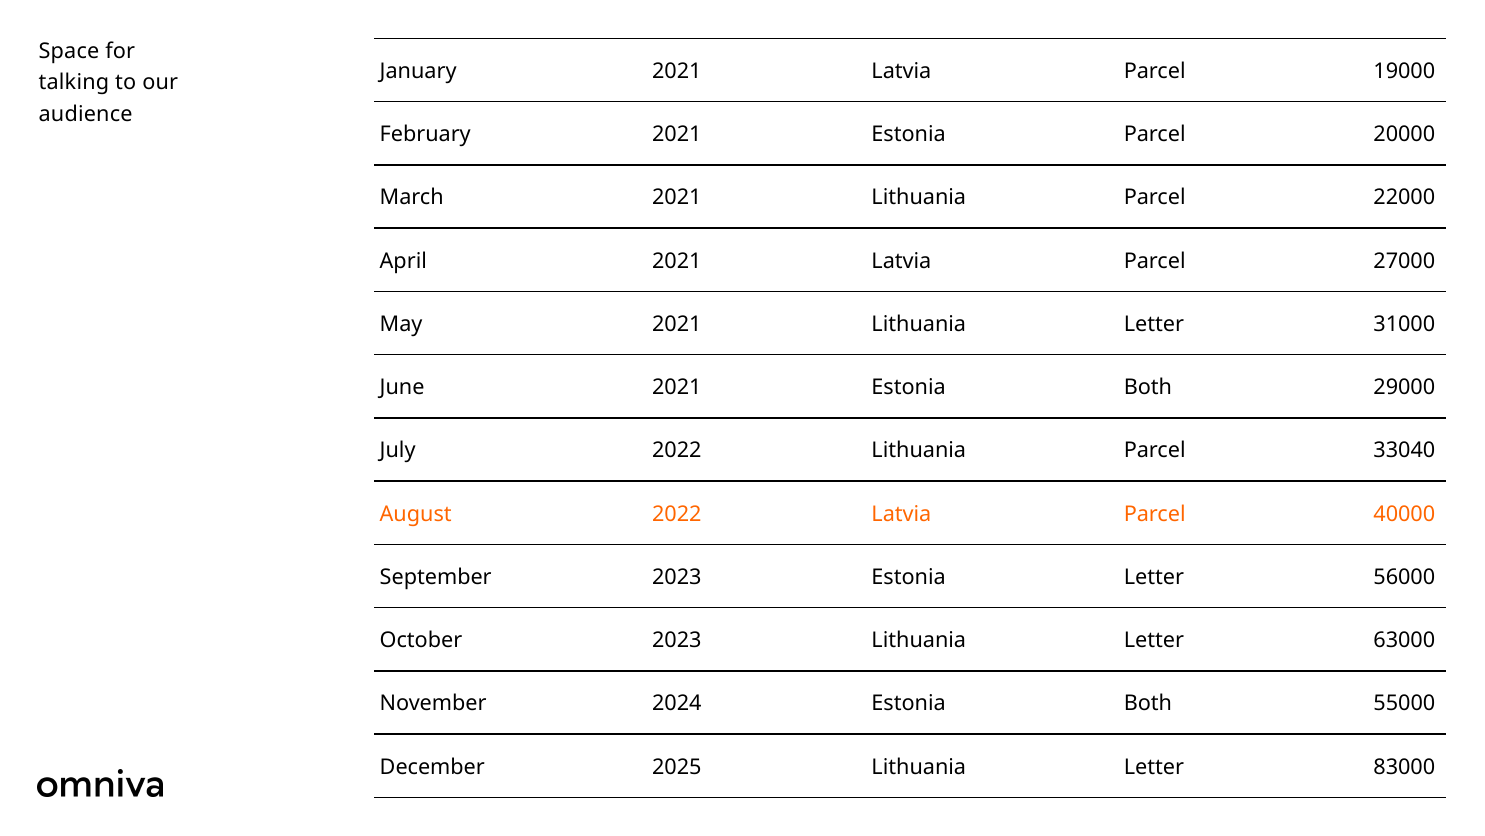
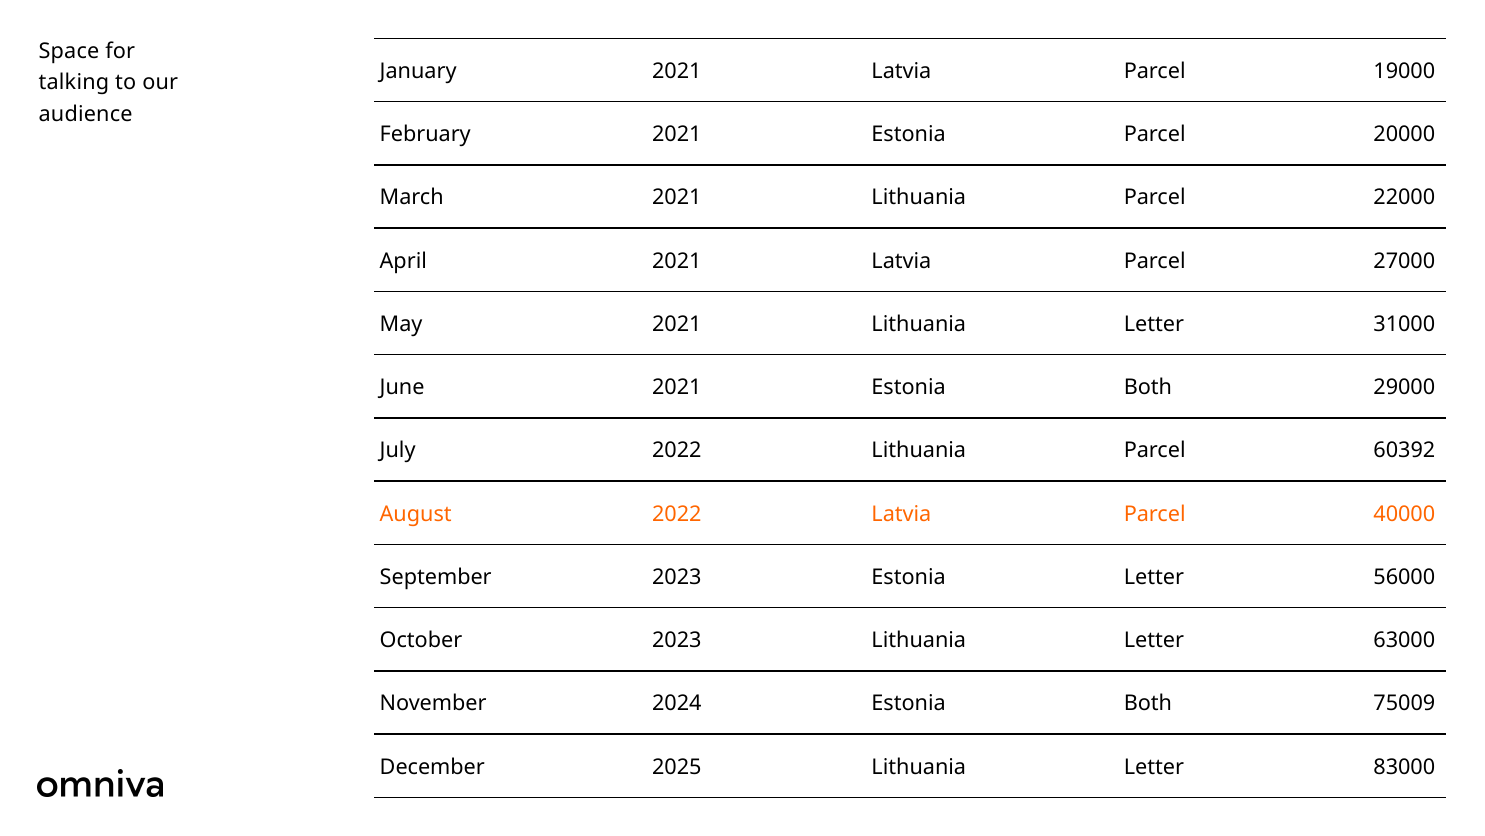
33040: 33040 -> 60392
55000: 55000 -> 75009
